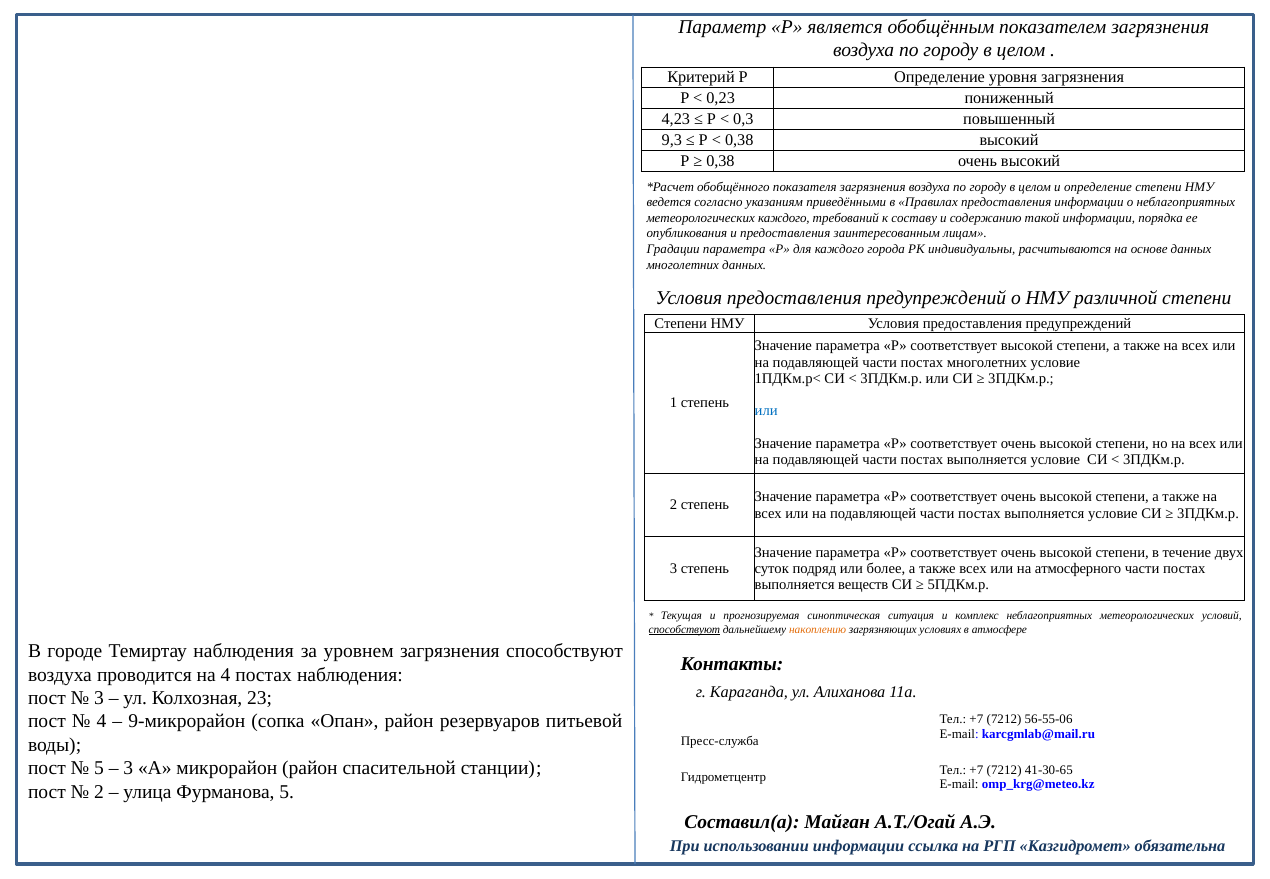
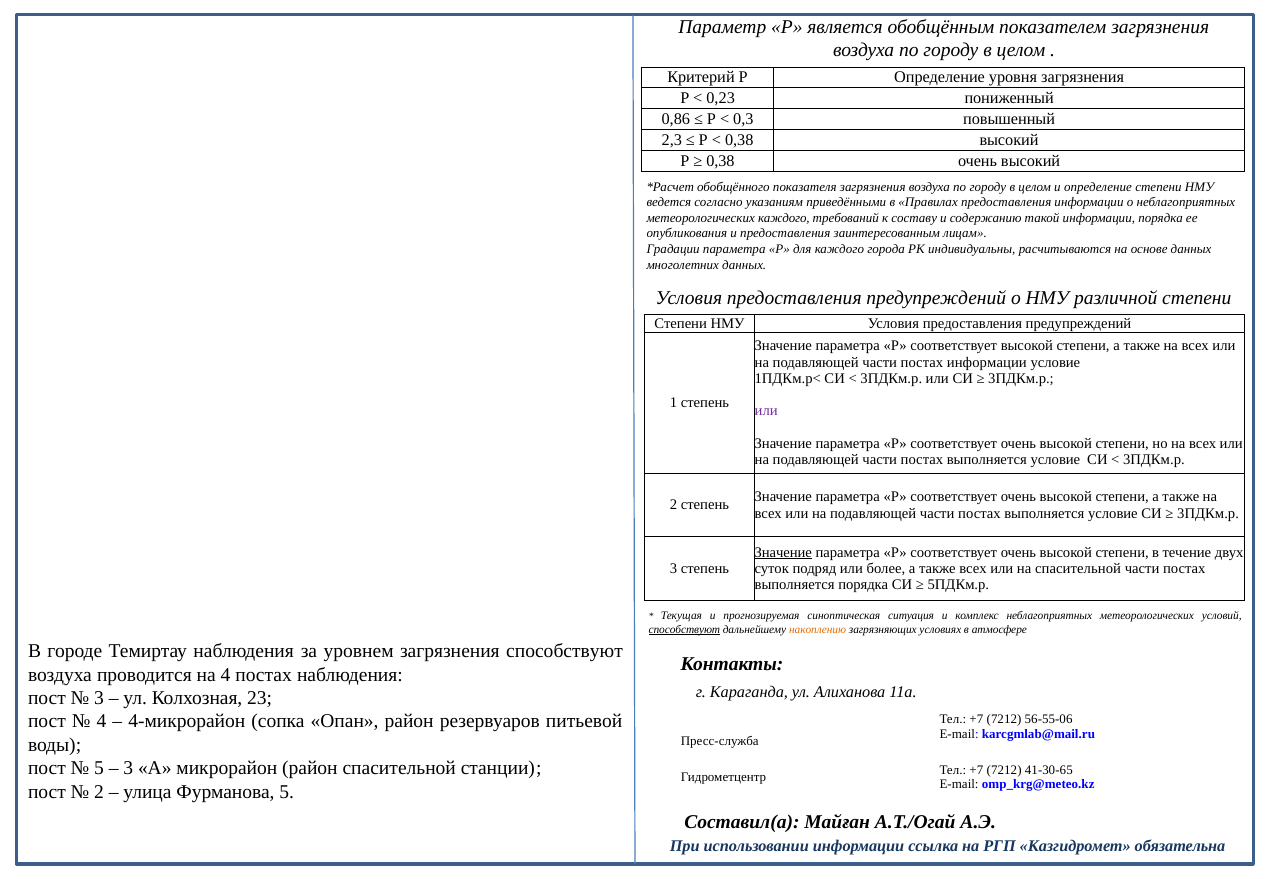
4,23: 4,23 -> 0,86
9,3: 9,3 -> 2,3
постах многолетних: многолетних -> информации
или at (766, 411) colour: blue -> purple
Значение at (783, 552) underline: none -> present
на атмосферного: атмосферного -> спасительной
выполняется веществ: веществ -> порядка
9-микрорайон: 9-микрорайон -> 4-микрорайон
